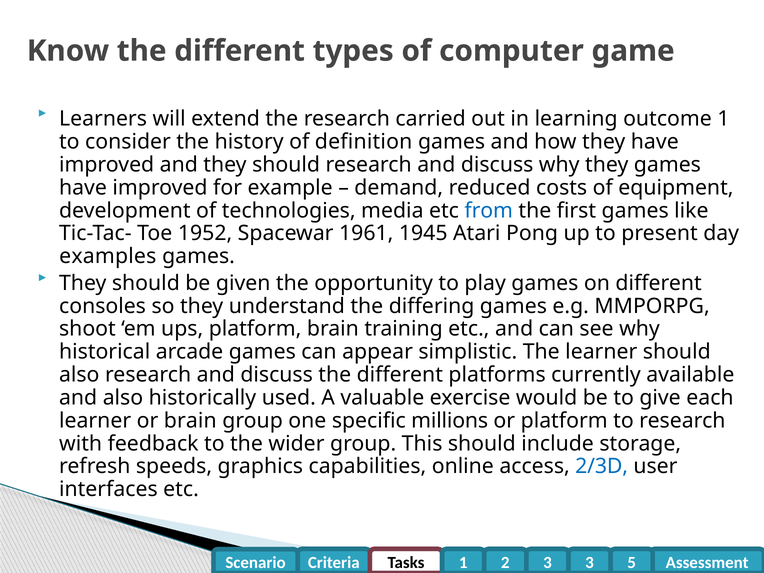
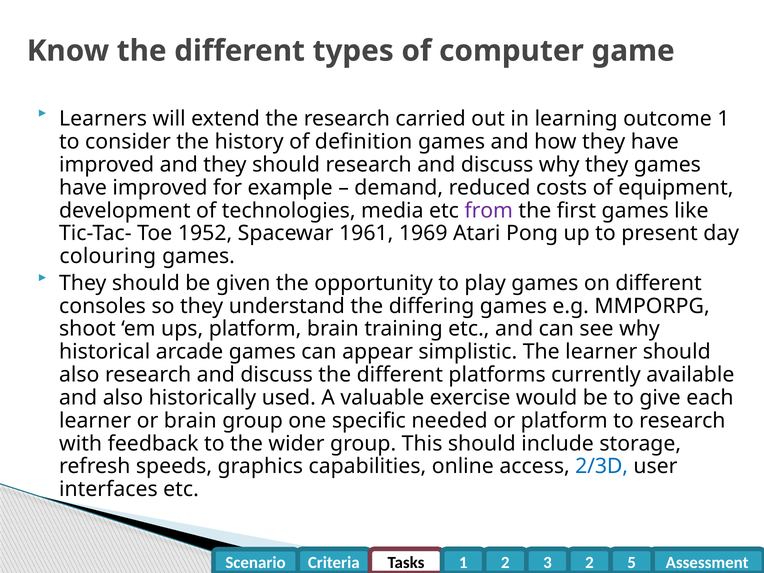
from colour: blue -> purple
1945: 1945 -> 1969
examples: examples -> colouring
millions: millions -> needed
3 3: 3 -> 2
